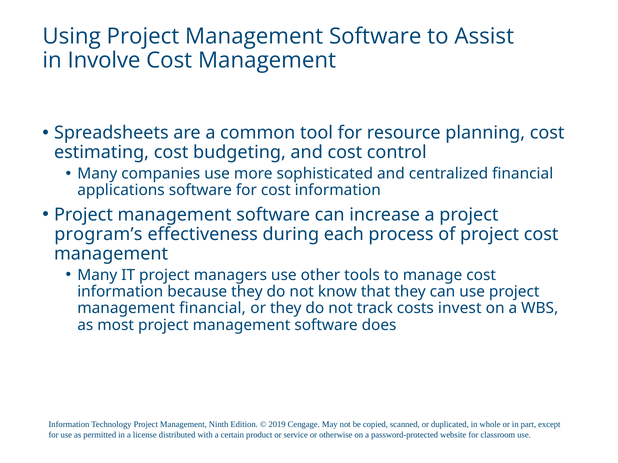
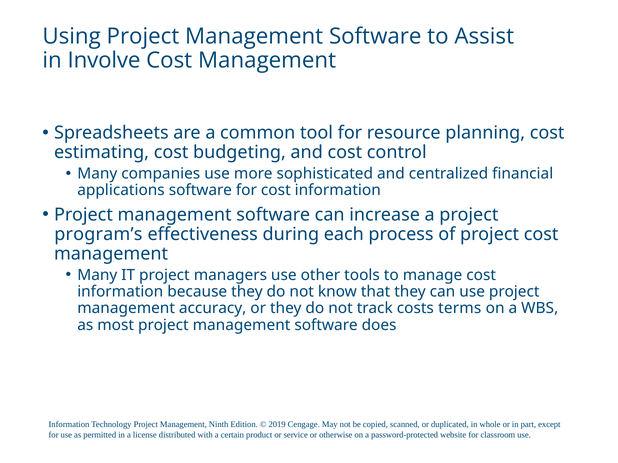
management financial: financial -> accuracy
invest: invest -> terms
